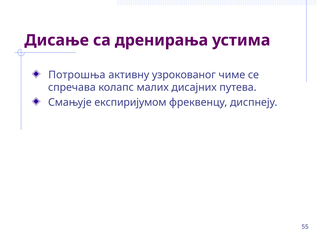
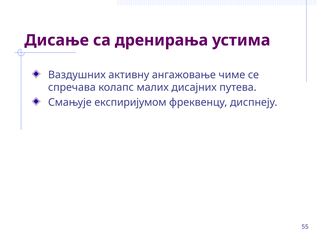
Потрошња: Потрошња -> Ваздушних
узрокованог: узрокованог -> ангажовање
